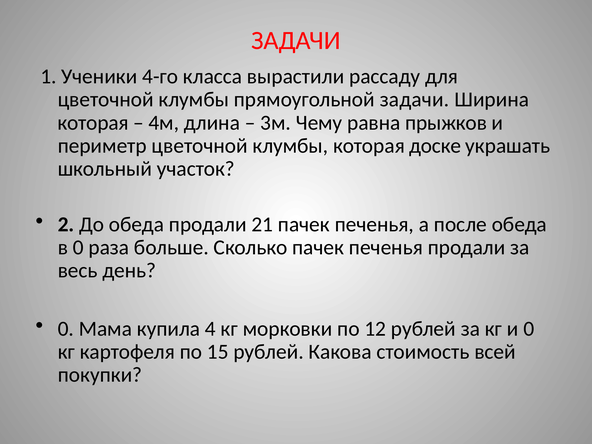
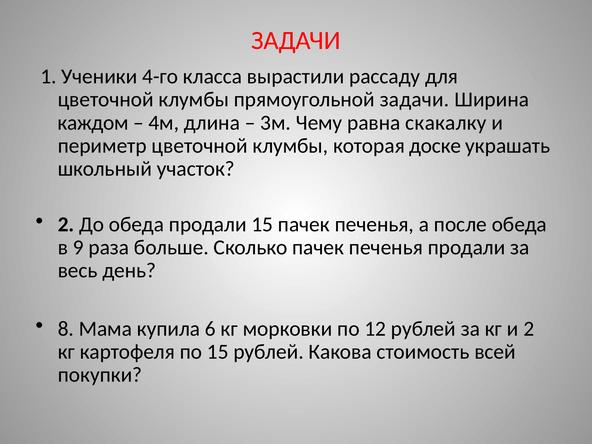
которая at (93, 123): которая -> каждом
прыжков: прыжков -> скакалку
продали 21: 21 -> 15
в 0: 0 -> 9
0 at (66, 329): 0 -> 8
4: 4 -> 6
и 0: 0 -> 2
